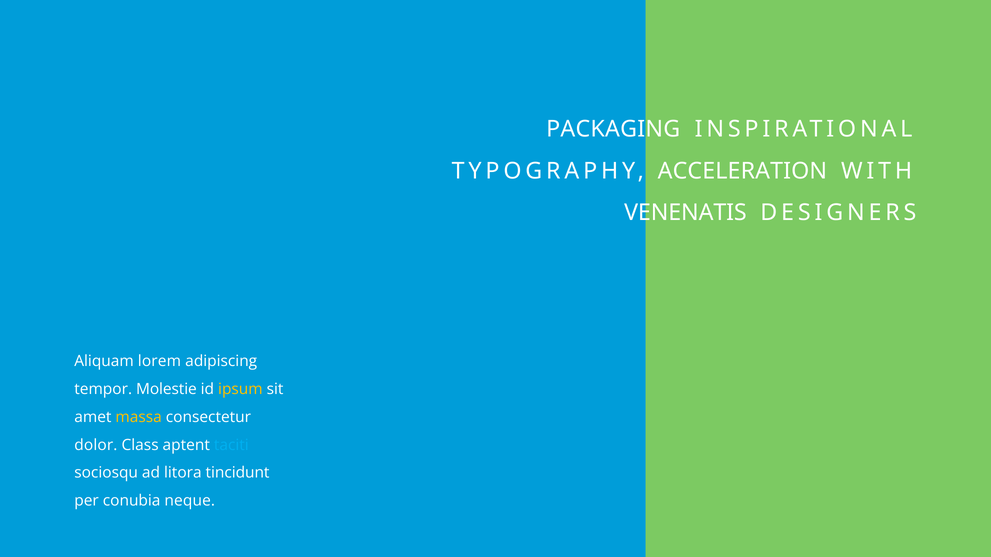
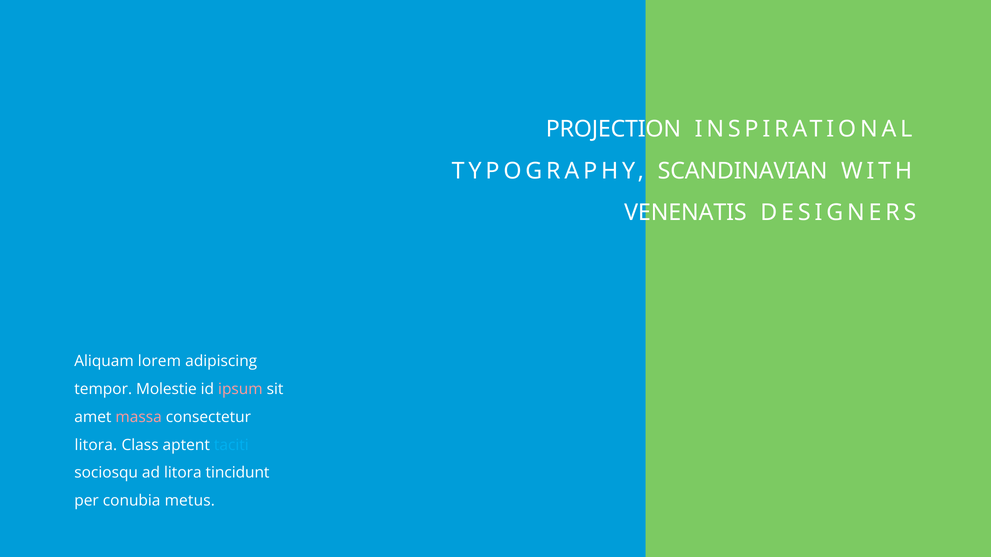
PACKAGING: PACKAGING -> PROJECTION
ACCELERATION: ACCELERATION -> SCANDINAVIAN
ipsum colour: yellow -> pink
massa colour: yellow -> pink
dolor at (96, 445): dolor -> litora
neque: neque -> metus
